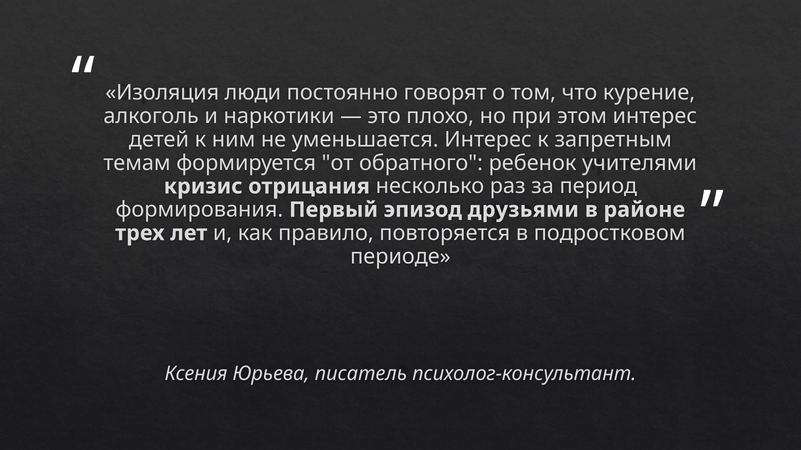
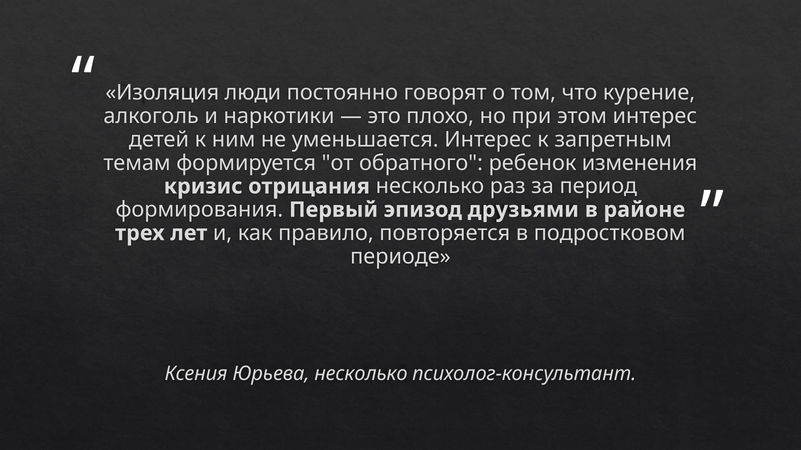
учителями: учителями -> изменения
Юрьева писатель: писатель -> несколько
